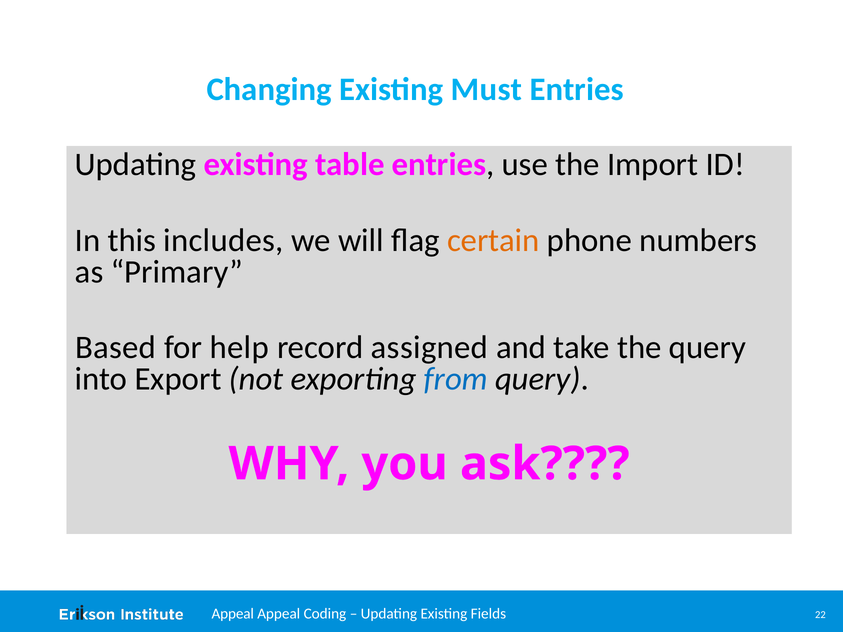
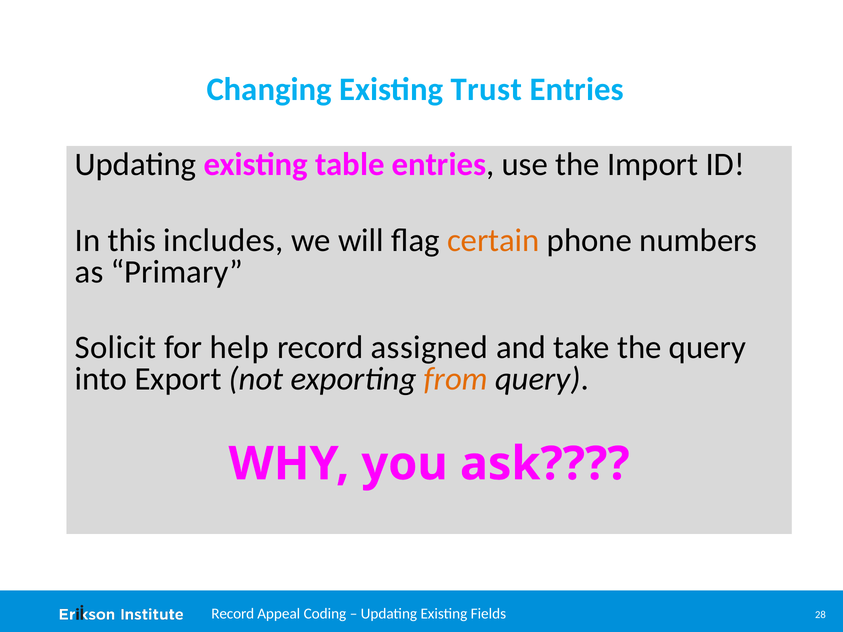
Must: Must -> Trust
Based: Based -> Solicit
from colour: blue -> orange
Appeal at (233, 614): Appeal -> Record
22: 22 -> 28
